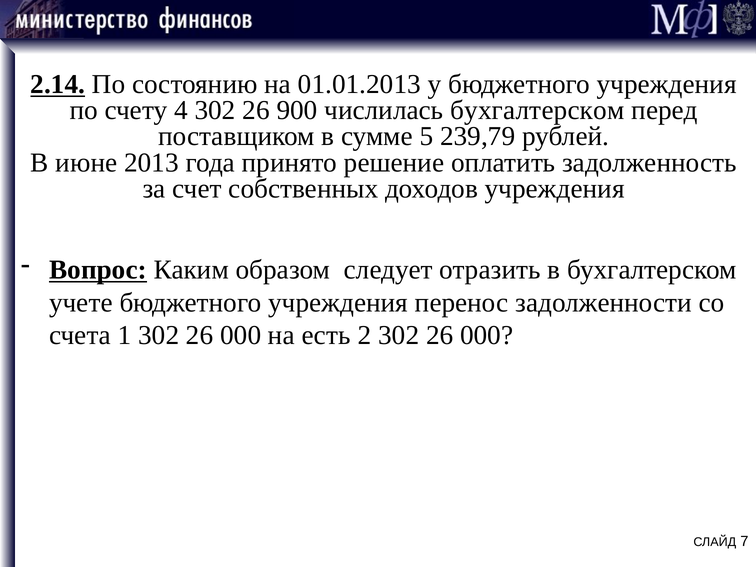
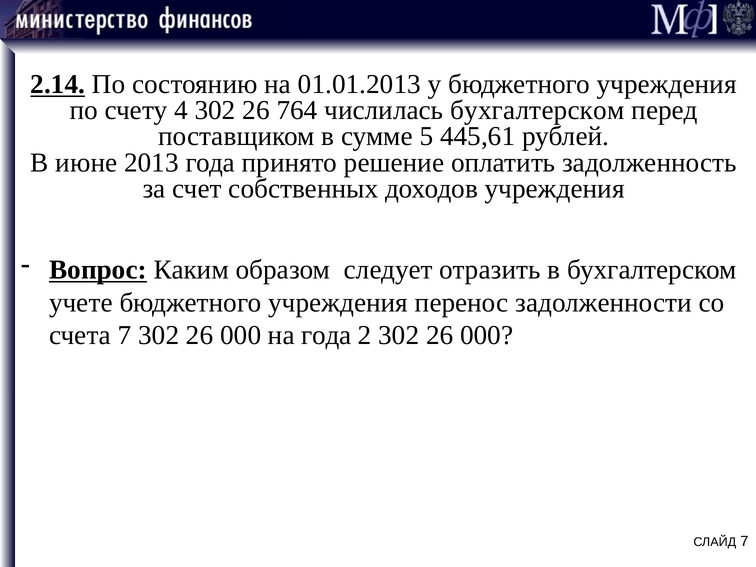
900: 900 -> 764
239,79: 239,79 -> 445,61
счета 1: 1 -> 7
на есть: есть -> года
